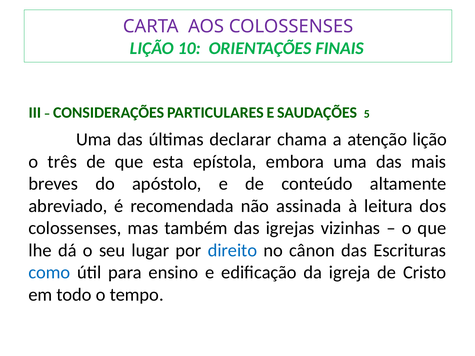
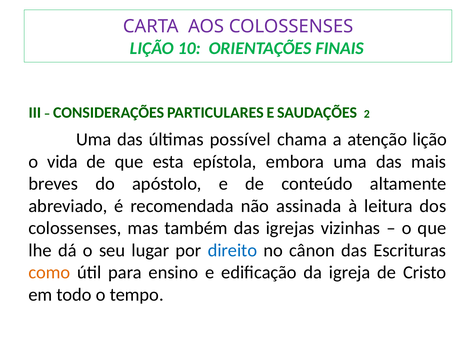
5: 5 -> 2
declarar: declarar -> possível
três: três -> vida
como colour: blue -> orange
